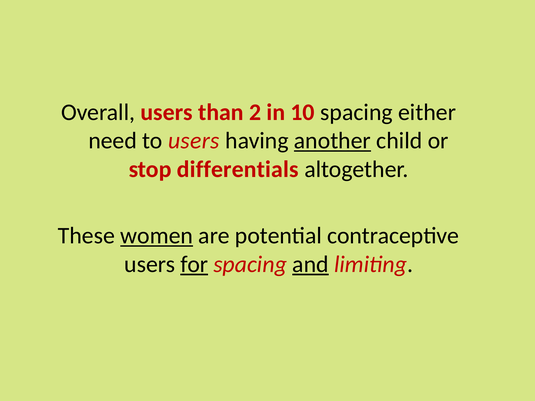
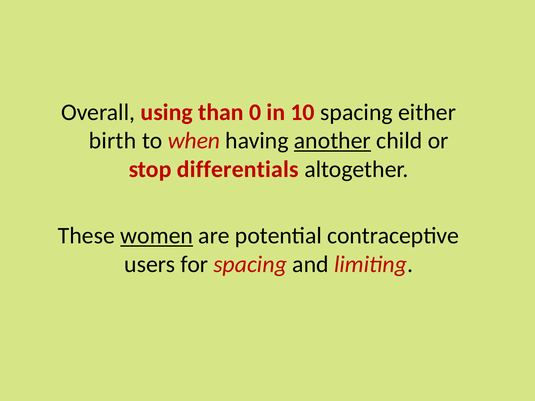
Overall users: users -> using
2: 2 -> 0
need: need -> birth
to users: users -> when
for underline: present -> none
and underline: present -> none
